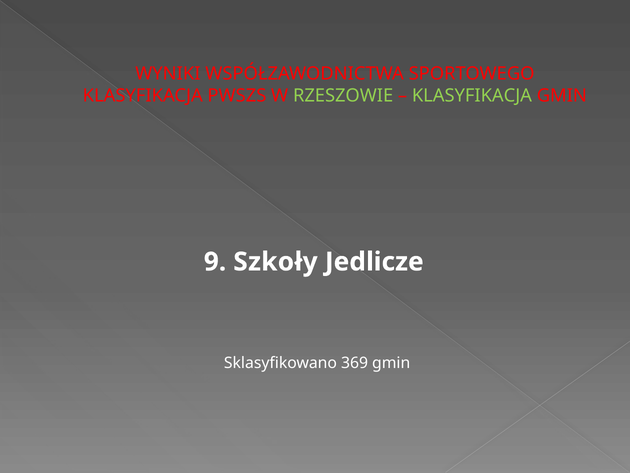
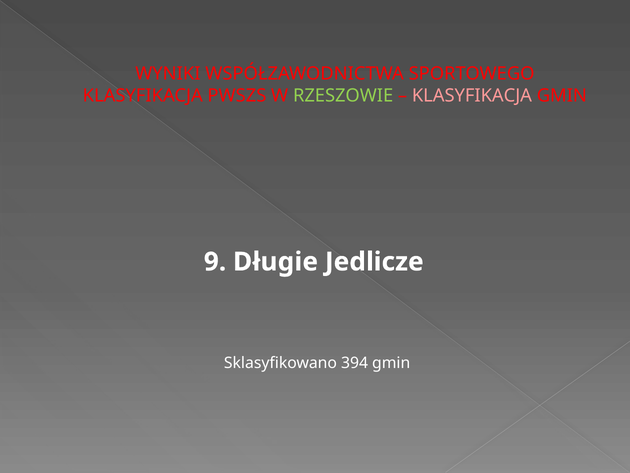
KLASYFIKACJA at (472, 96) colour: light green -> pink
Szkoły: Szkoły -> Długie
369: 369 -> 394
